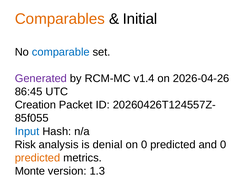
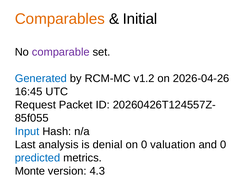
comparable colour: blue -> purple
Generated colour: purple -> blue
v1.4: v1.4 -> v1.2
86:45: 86:45 -> 16:45
Creation: Creation -> Request
Risk: Risk -> Last
on 0 predicted: predicted -> valuation
predicted at (38, 158) colour: orange -> blue
1.3: 1.3 -> 4.3
